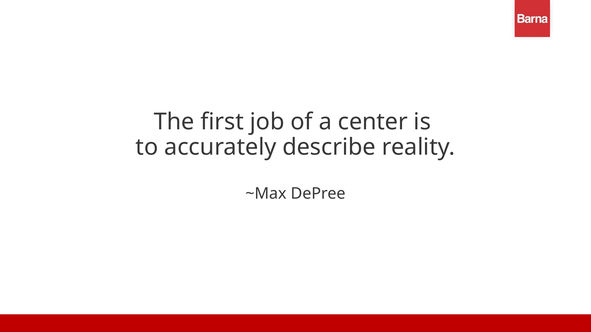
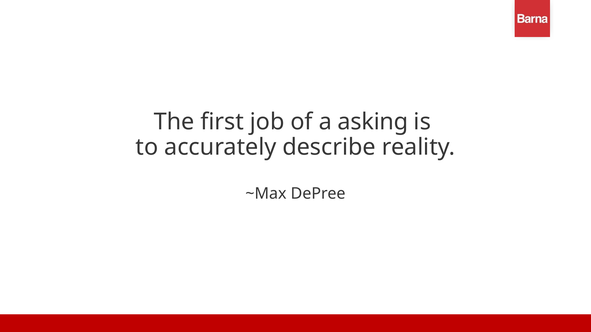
center: center -> asking
